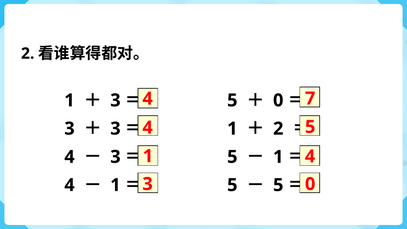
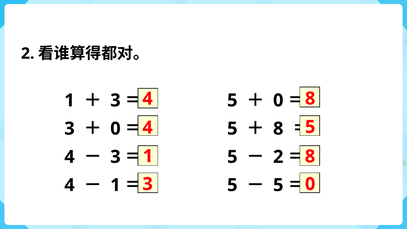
4 7: 7 -> 8
3 at (115, 129): 3 -> 0
1 at (232, 129): 1 -> 5
2 at (278, 129): 2 -> 8
1 4: 4 -> 8
1 at (278, 157): 1 -> 2
